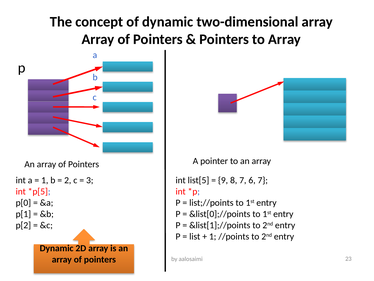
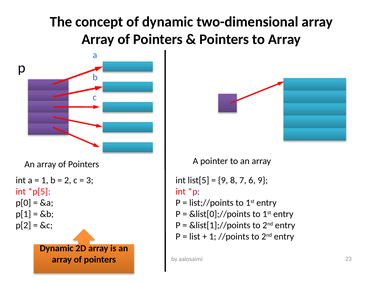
6 7: 7 -> 9
